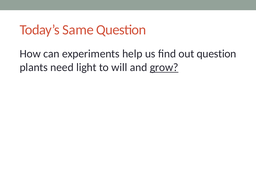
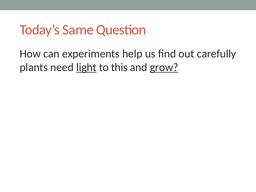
out question: question -> carefully
light underline: none -> present
will: will -> this
